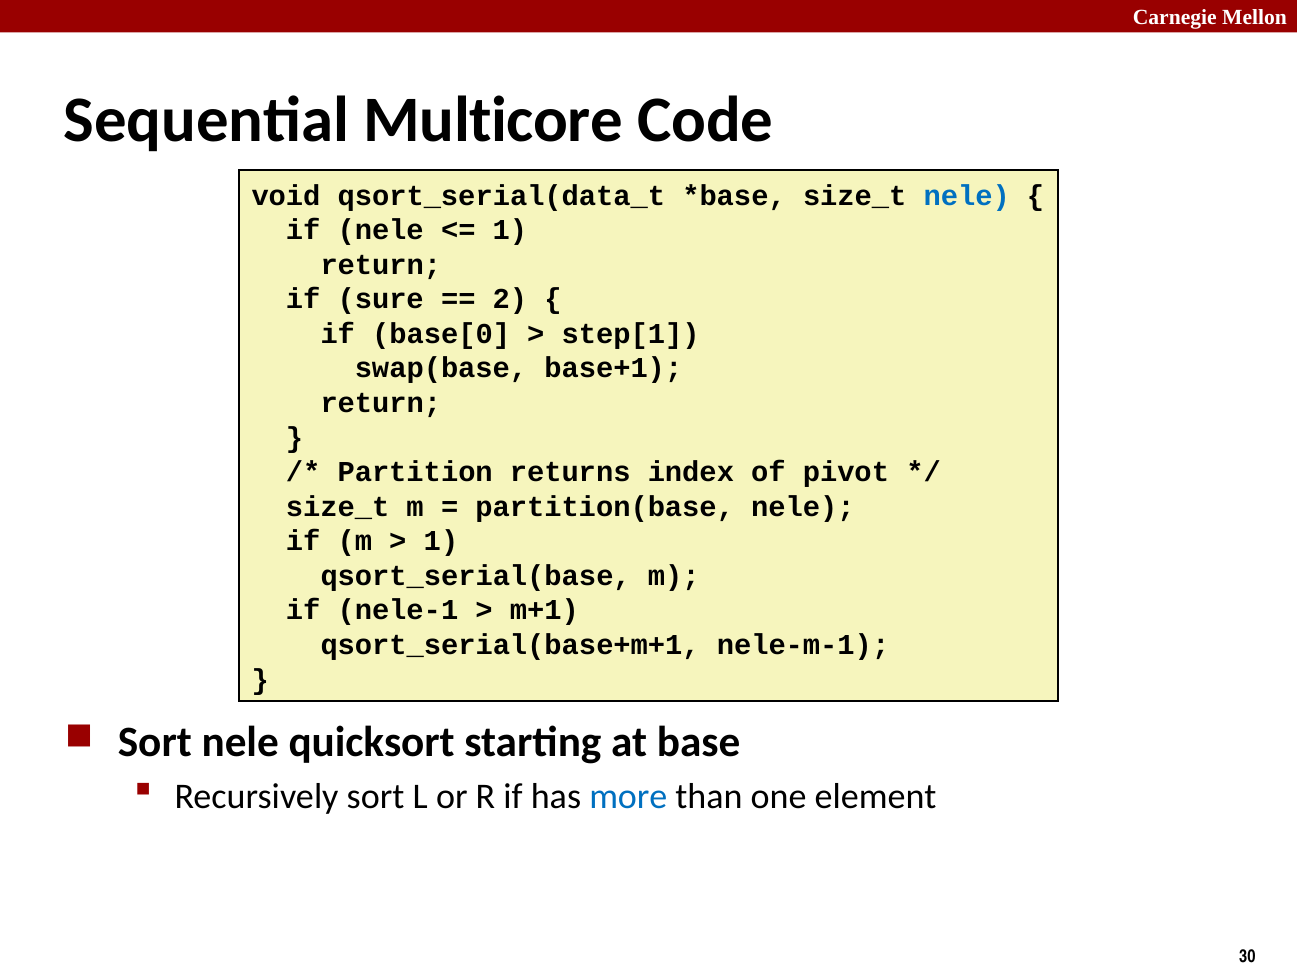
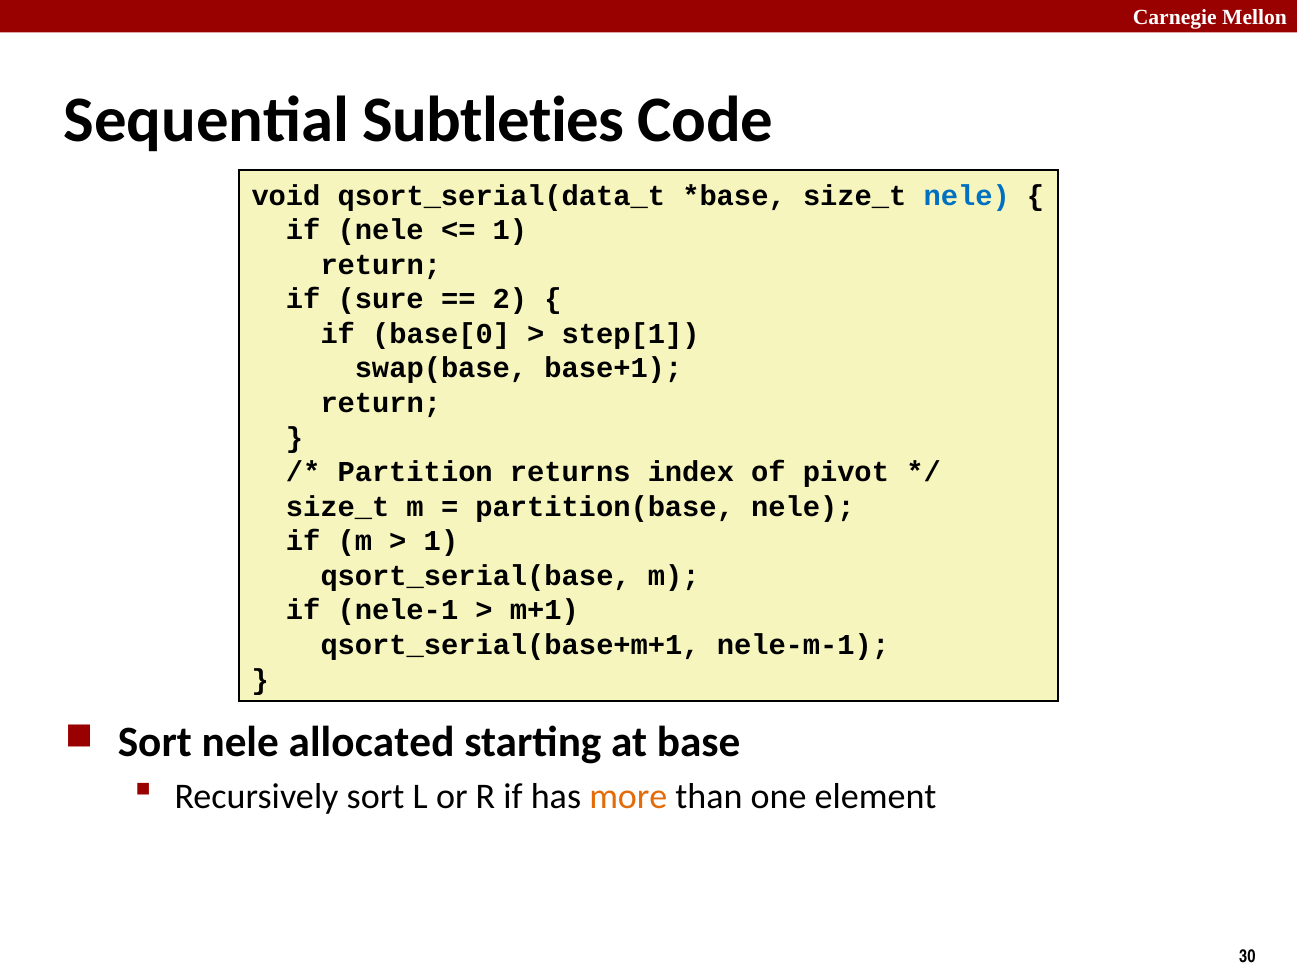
Multicore: Multicore -> Subtleties
quicksort: quicksort -> allocated
more colour: blue -> orange
